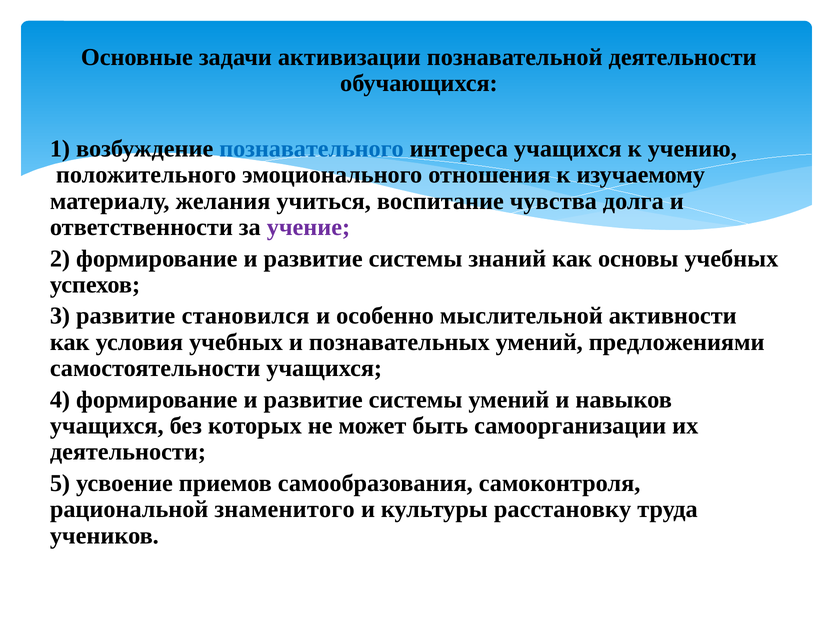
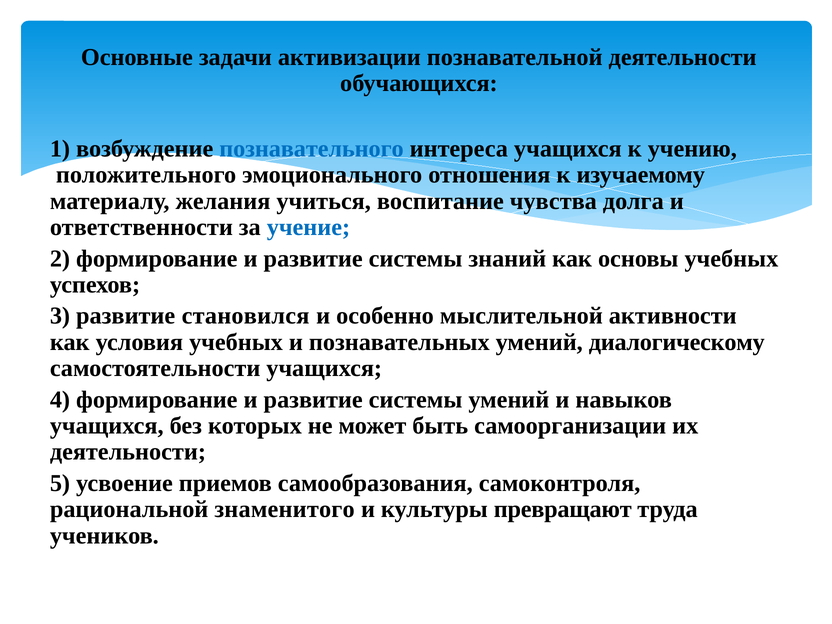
учение colour: purple -> blue
предложениями: предложениями -> диалогическому
расстановку: расстановку -> превращают
